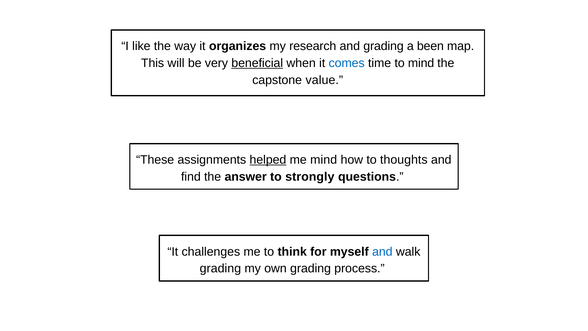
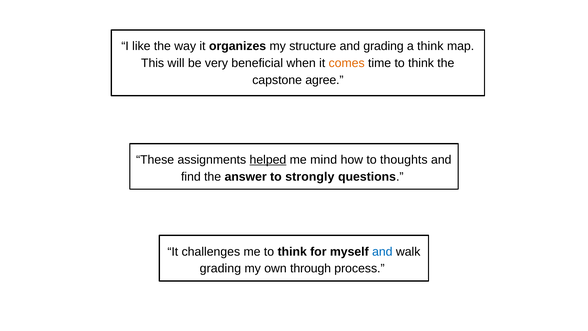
research: research -> structure
a been: been -> think
beneficial underline: present -> none
comes colour: blue -> orange
time to mind: mind -> think
value: value -> agree
own grading: grading -> through
